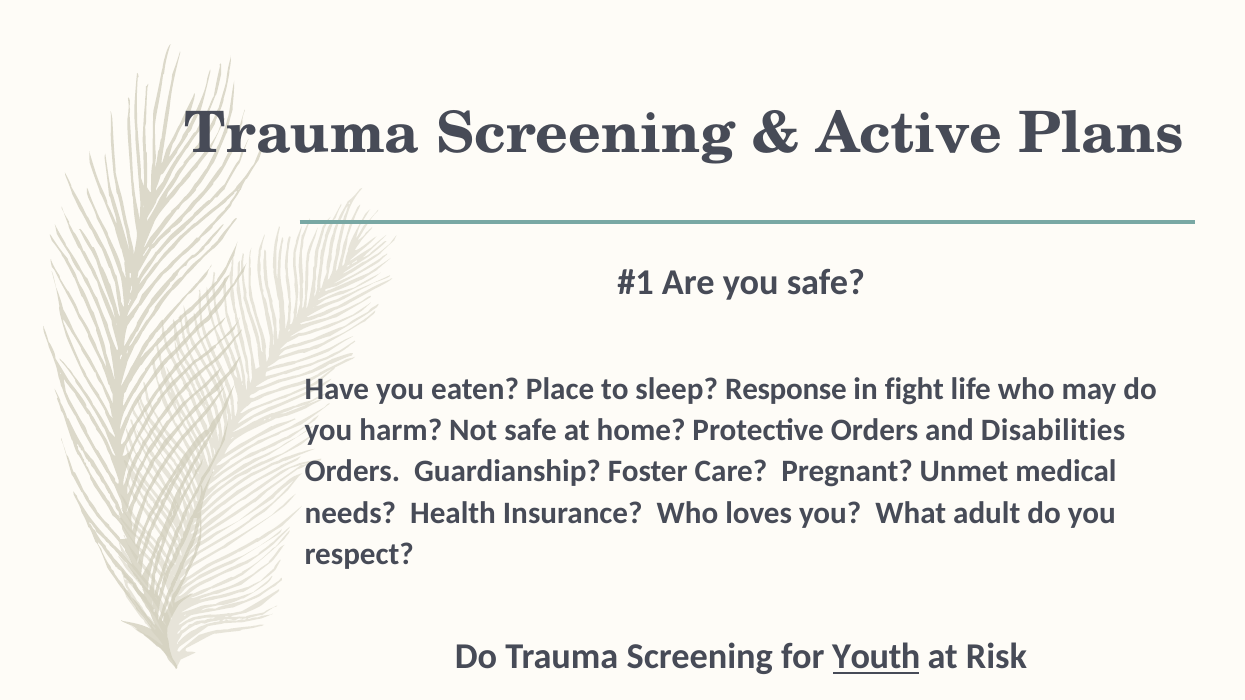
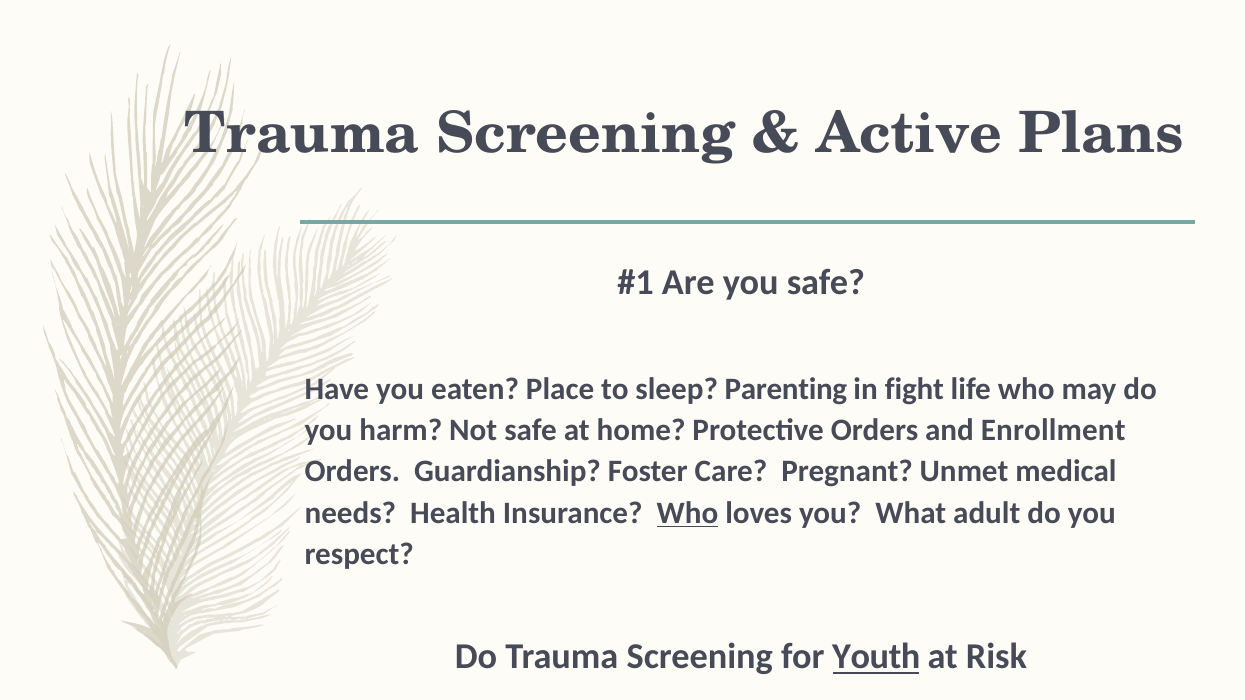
Response: Response -> Parenting
Disabilities: Disabilities -> Enrollment
Who at (687, 513) underline: none -> present
